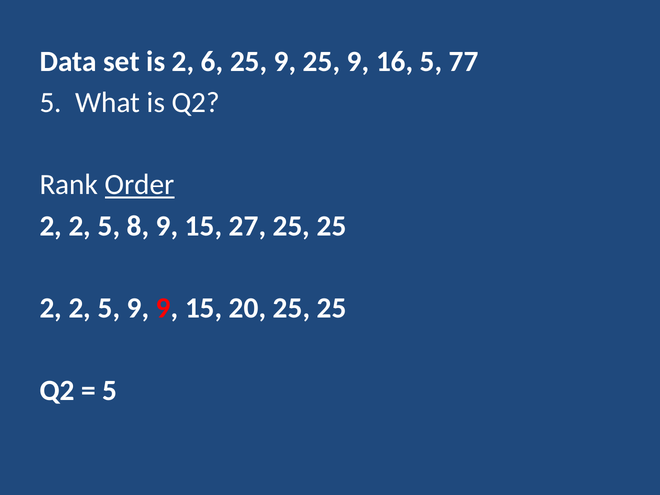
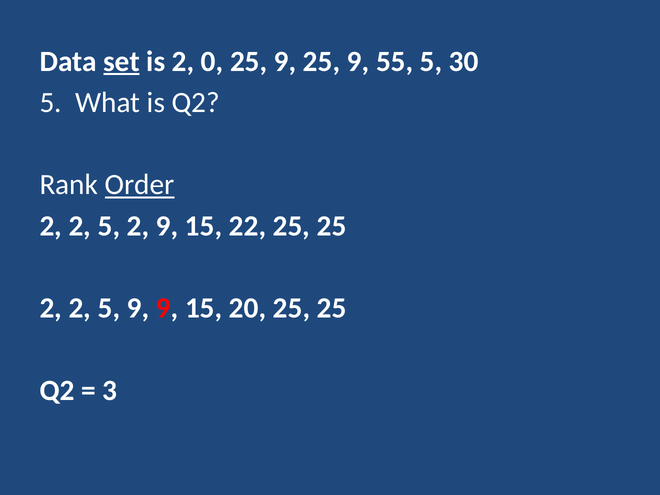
set underline: none -> present
6: 6 -> 0
16: 16 -> 55
77: 77 -> 30
5 8: 8 -> 2
27: 27 -> 22
5 at (110, 390): 5 -> 3
